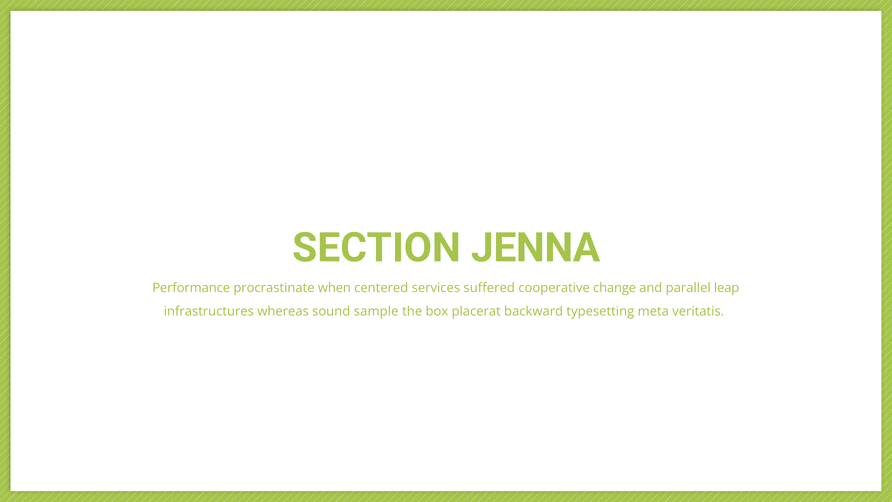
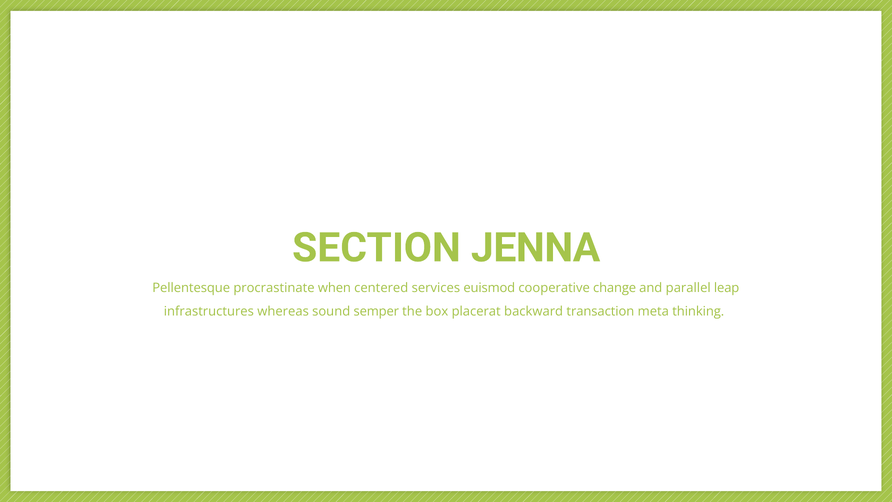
Performance: Performance -> Pellentesque
suffered: suffered -> euismod
sample: sample -> semper
typesetting: typesetting -> transaction
veritatis: veritatis -> thinking
